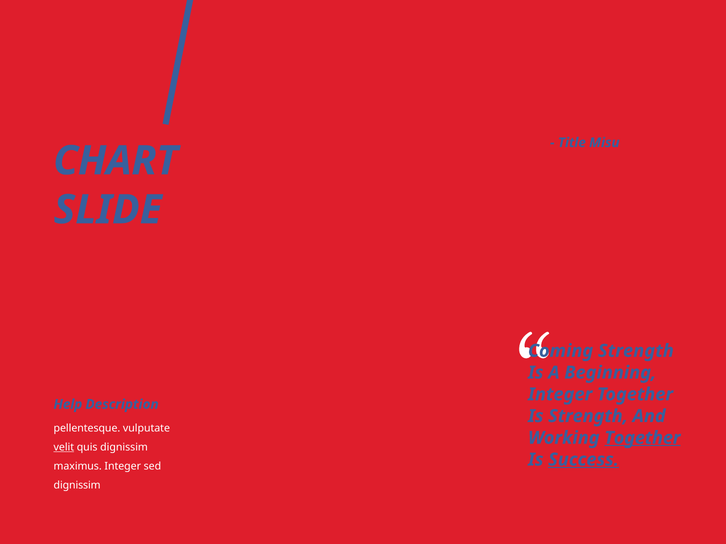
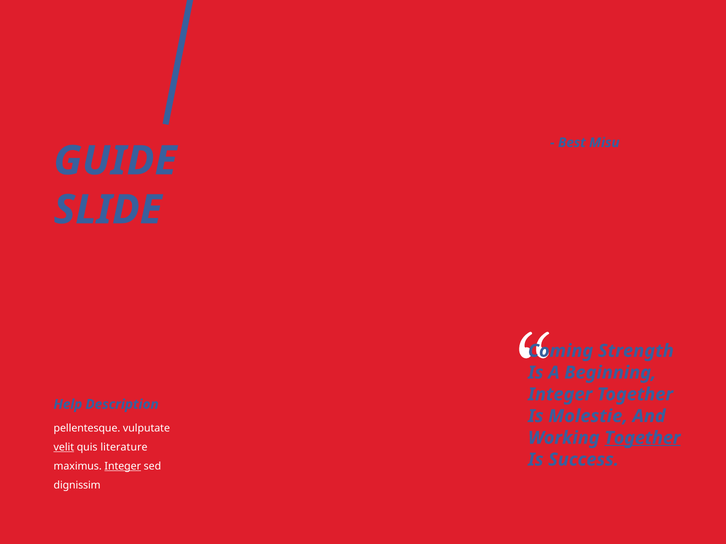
Title: Title -> Best
CHART: CHART -> GUIDE
Is Strength: Strength -> Molestie
quis dignissim: dignissim -> literature
Success underline: present -> none
Integer at (123, 467) underline: none -> present
